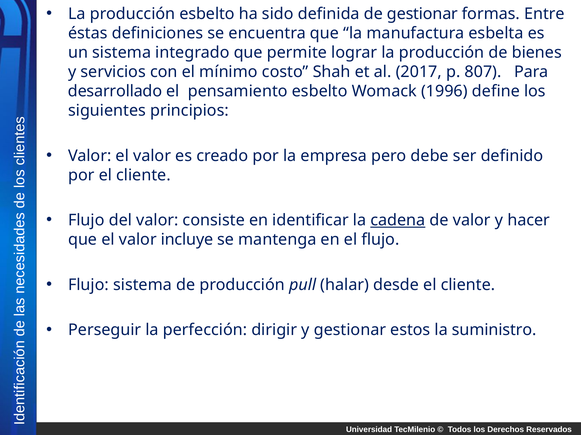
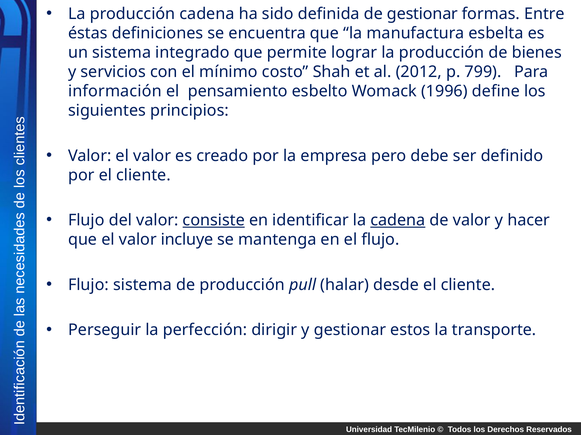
producción esbelto: esbelto -> cadena
2017: 2017 -> 2012
807: 807 -> 799
desarrollado: desarrollado -> información
consiste underline: none -> present
suministro: suministro -> transporte
